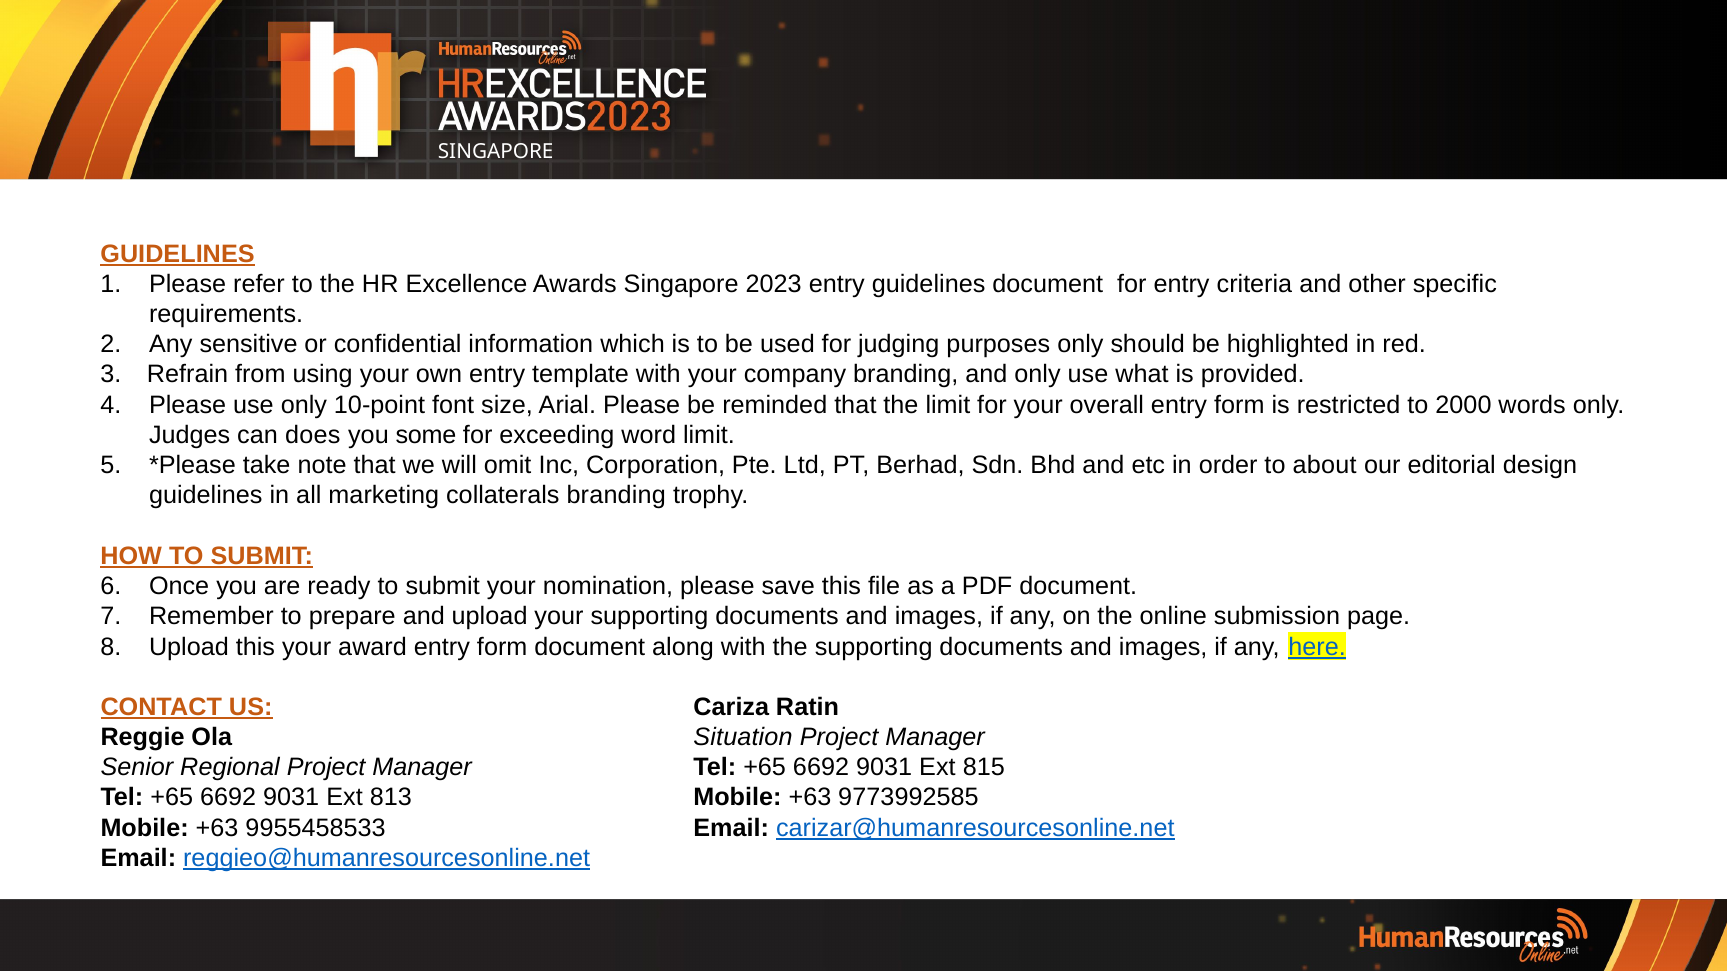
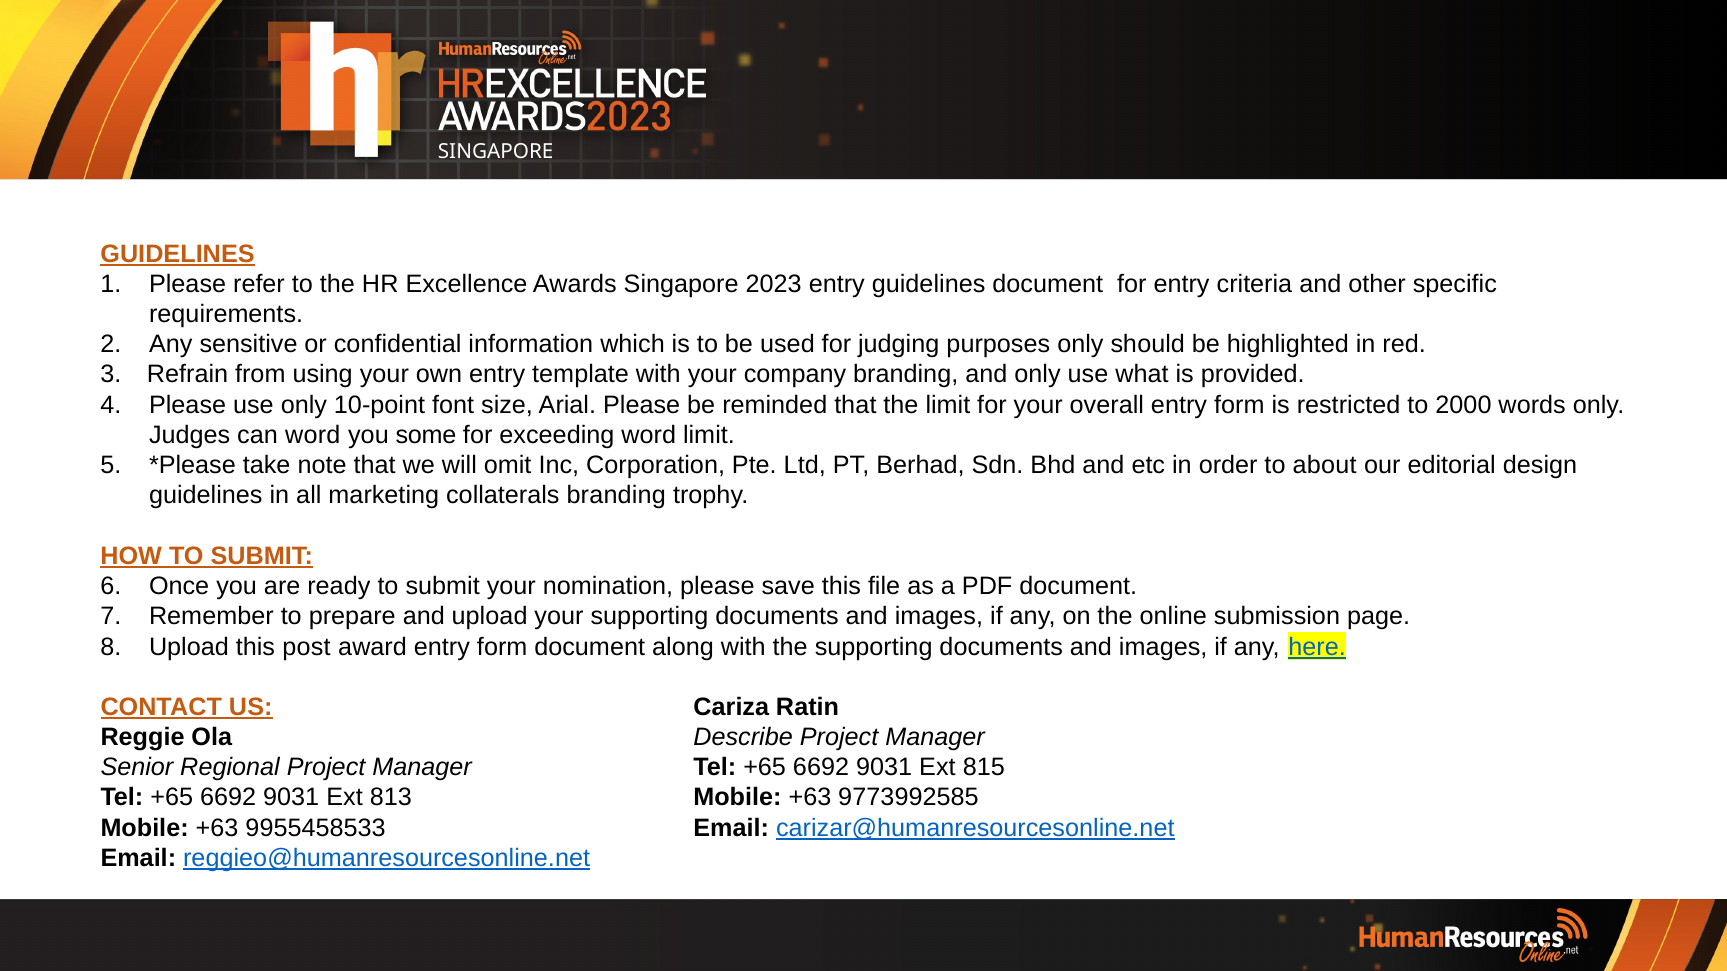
can does: does -> word
this your: your -> post
Situation: Situation -> Describe
